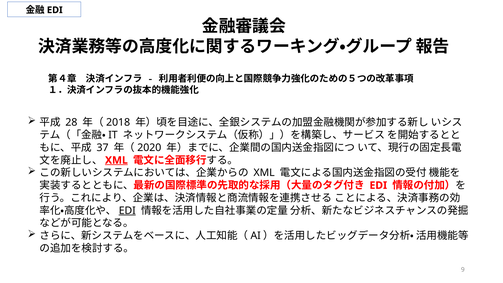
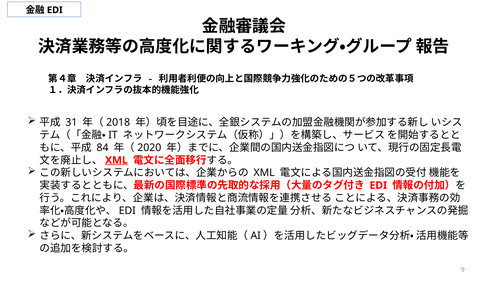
28: 28 -> 31
37: 37 -> 84
EDI at (127, 211) underline: present -> none
